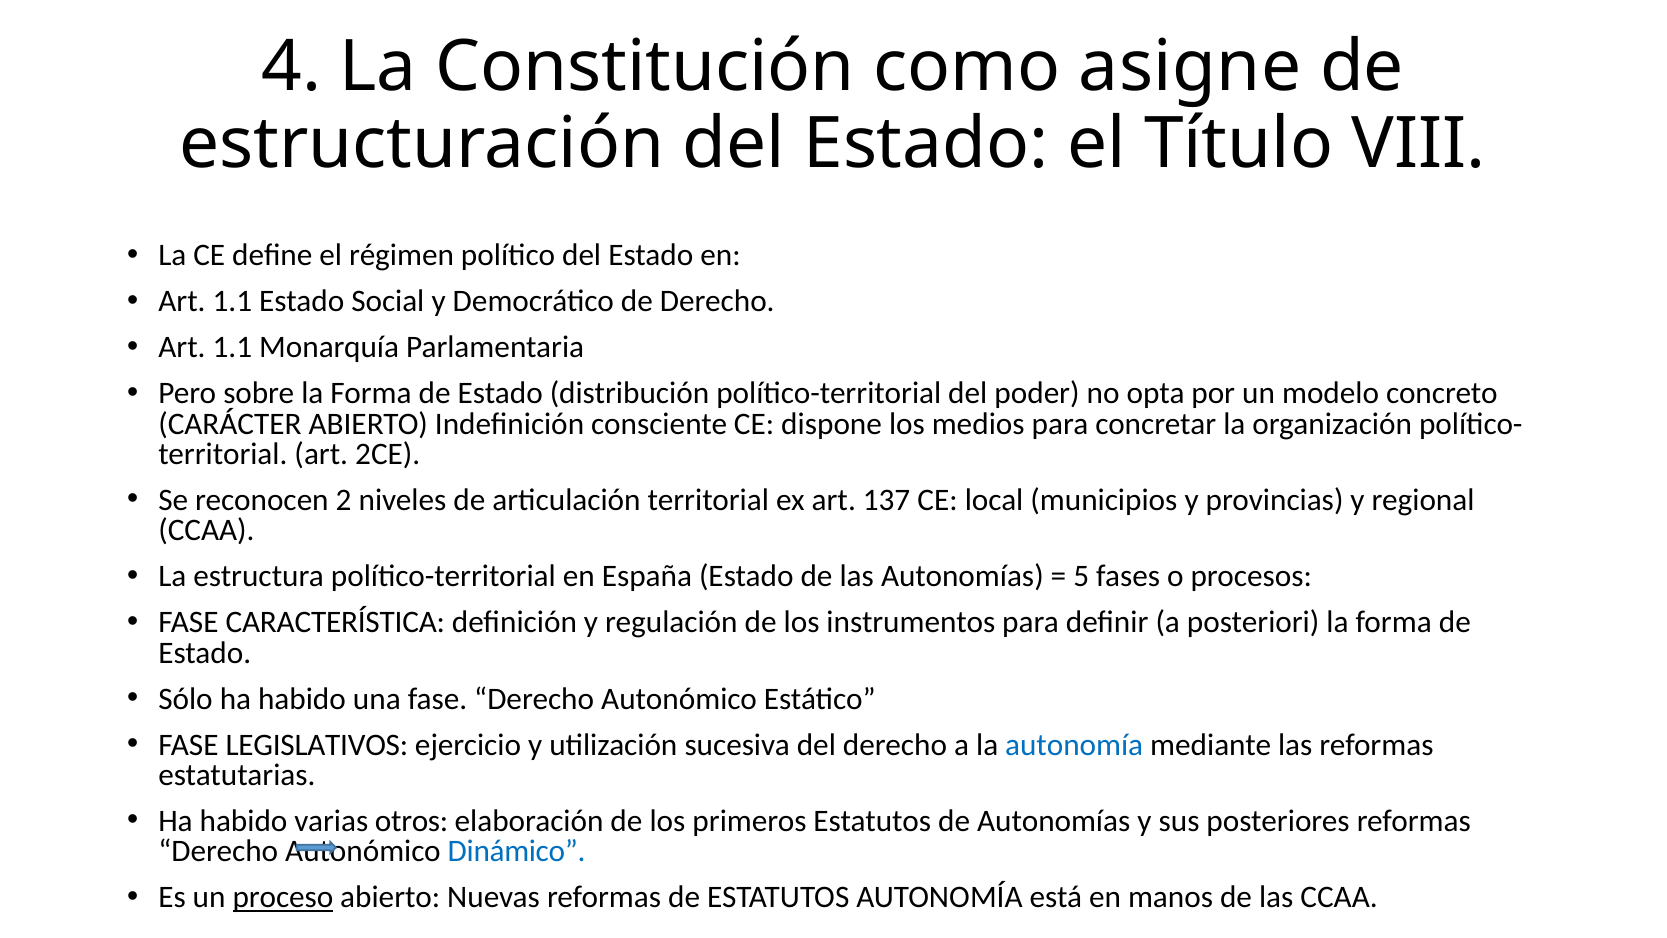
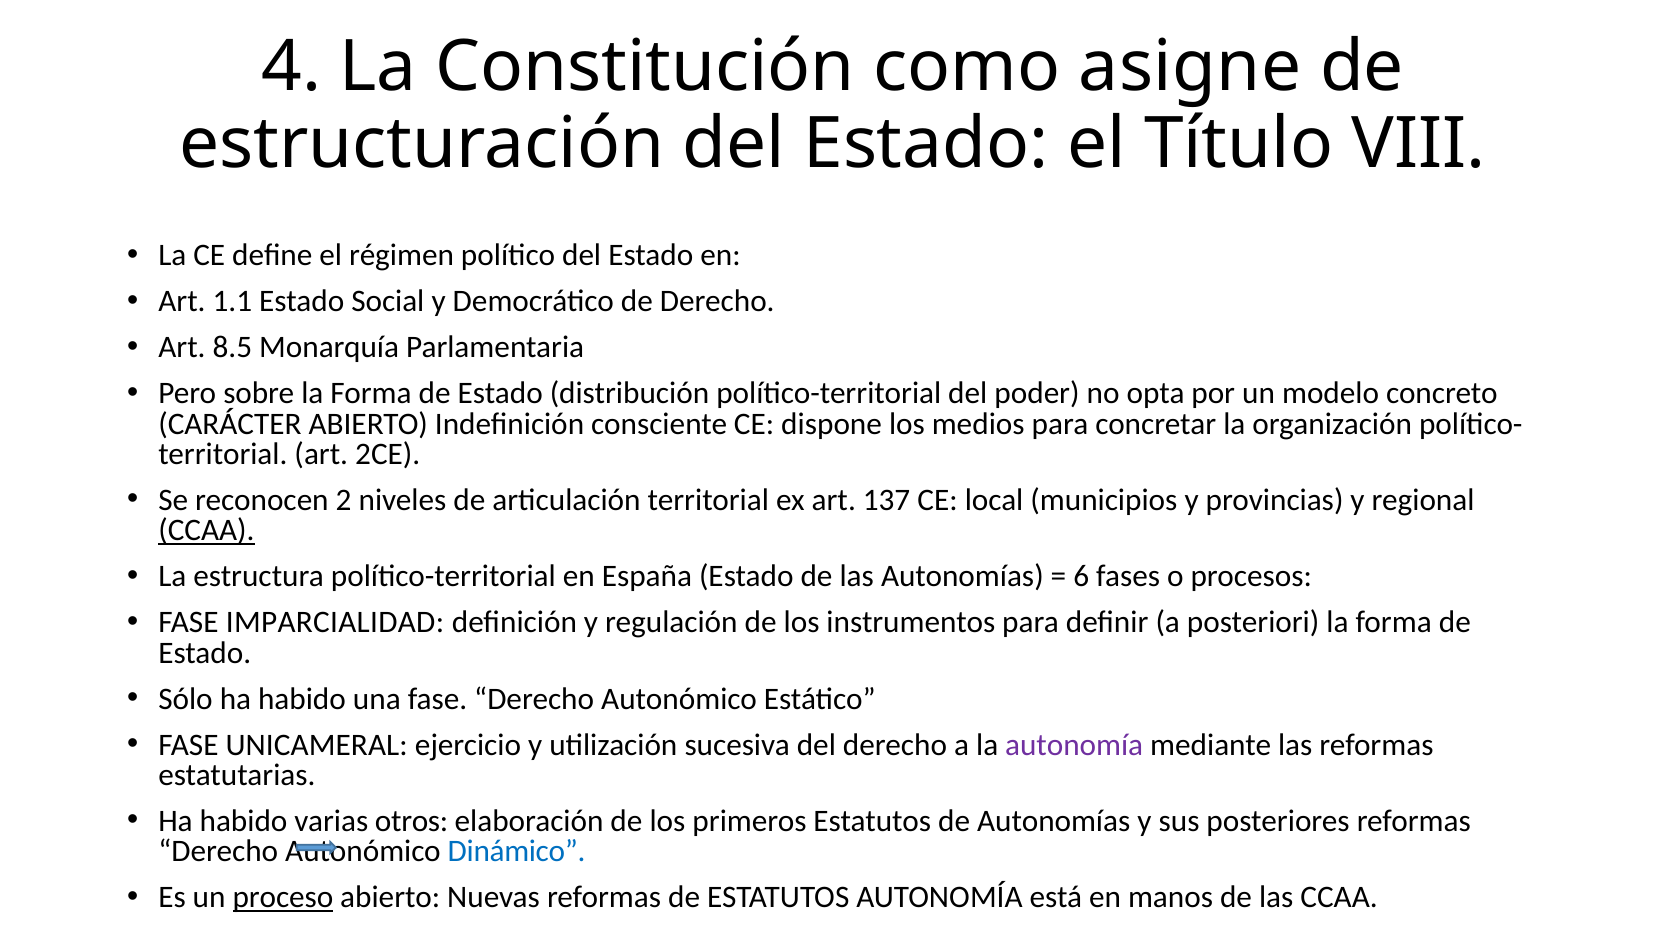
1.1 at (232, 347): 1.1 -> 8.5
CCAA at (206, 530) underline: none -> present
5: 5 -> 6
CARACTERÍSTICA: CARACTERÍSTICA -> IMPARCIALIDAD
LEGISLATIVOS: LEGISLATIVOS -> UNICAMERAL
autonomía at (1074, 745) colour: blue -> purple
